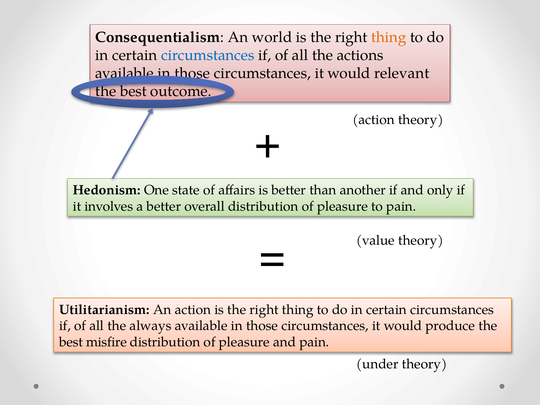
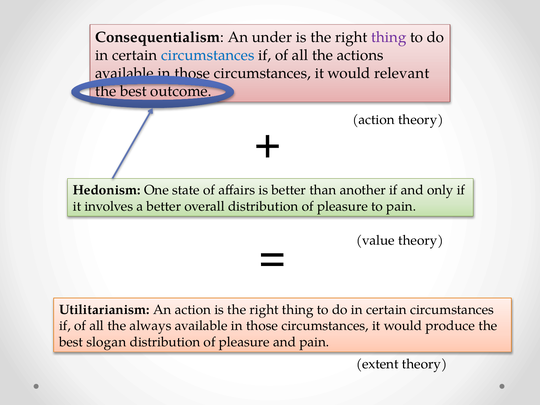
world: world -> under
thing at (389, 37) colour: orange -> purple
misfire: misfire -> slogan
under: under -> extent
